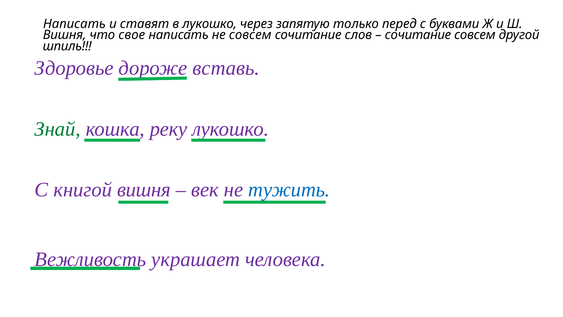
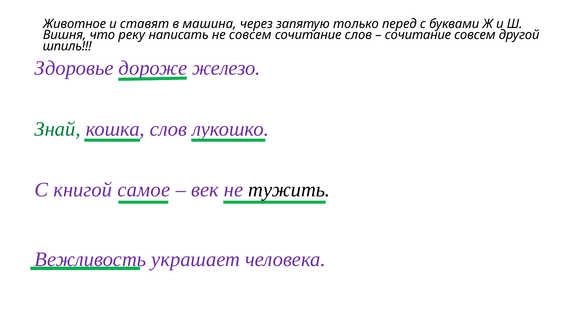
Написать at (74, 24): Написать -> Животное
в лукошко: лукошко -> машина
свое: свое -> реку
вставь: вставь -> железо
реку at (169, 129): реку -> слов
книгой вишня: вишня -> самое
тужить colour: blue -> black
